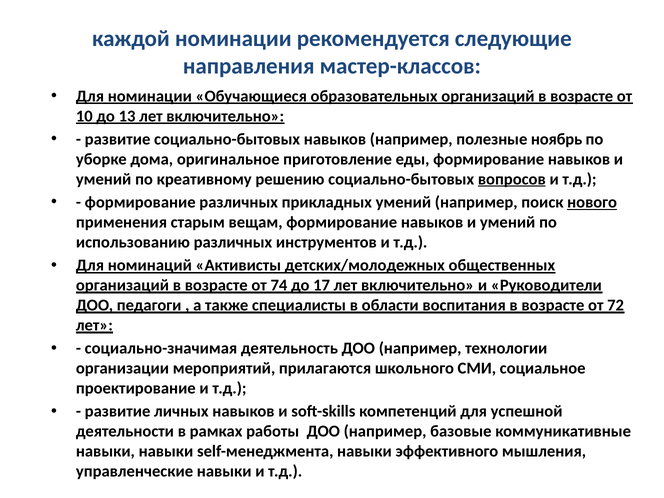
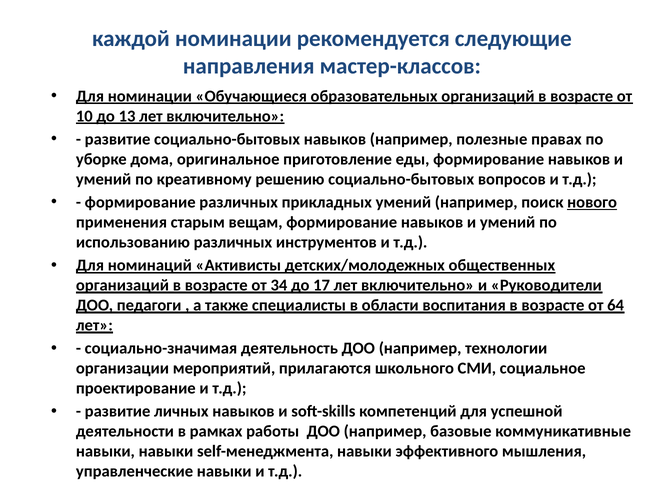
ноябрь: ноябрь -> правах
вопросов underline: present -> none
74: 74 -> 34
72: 72 -> 64
